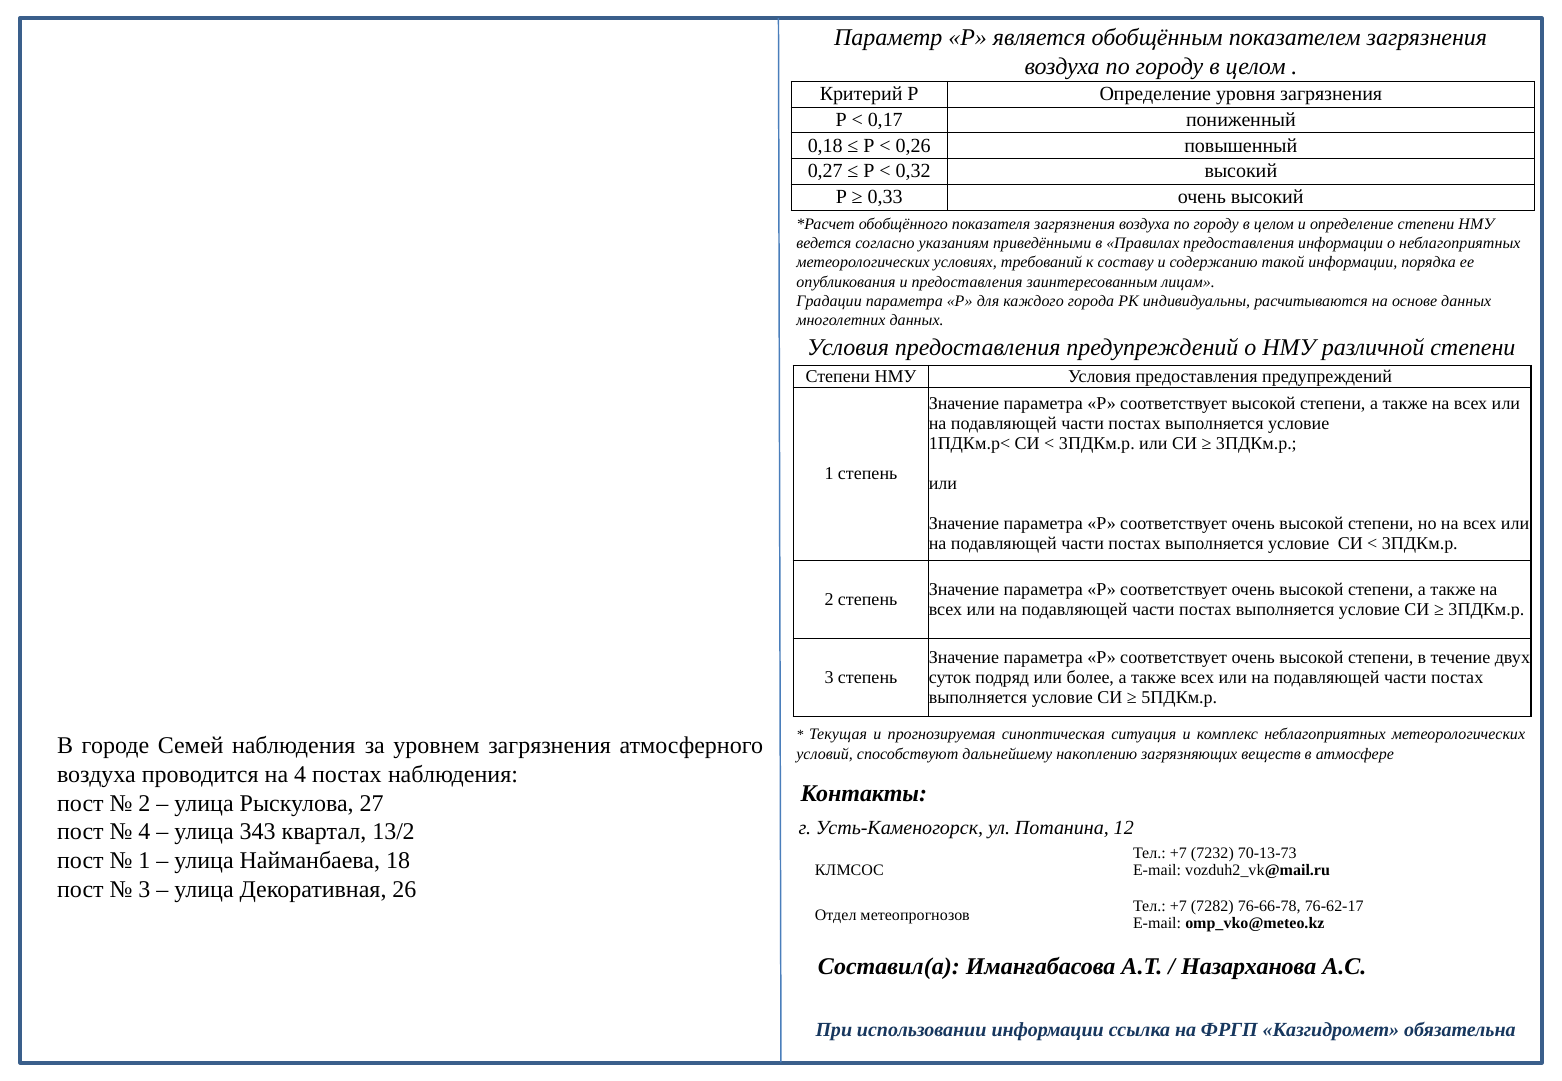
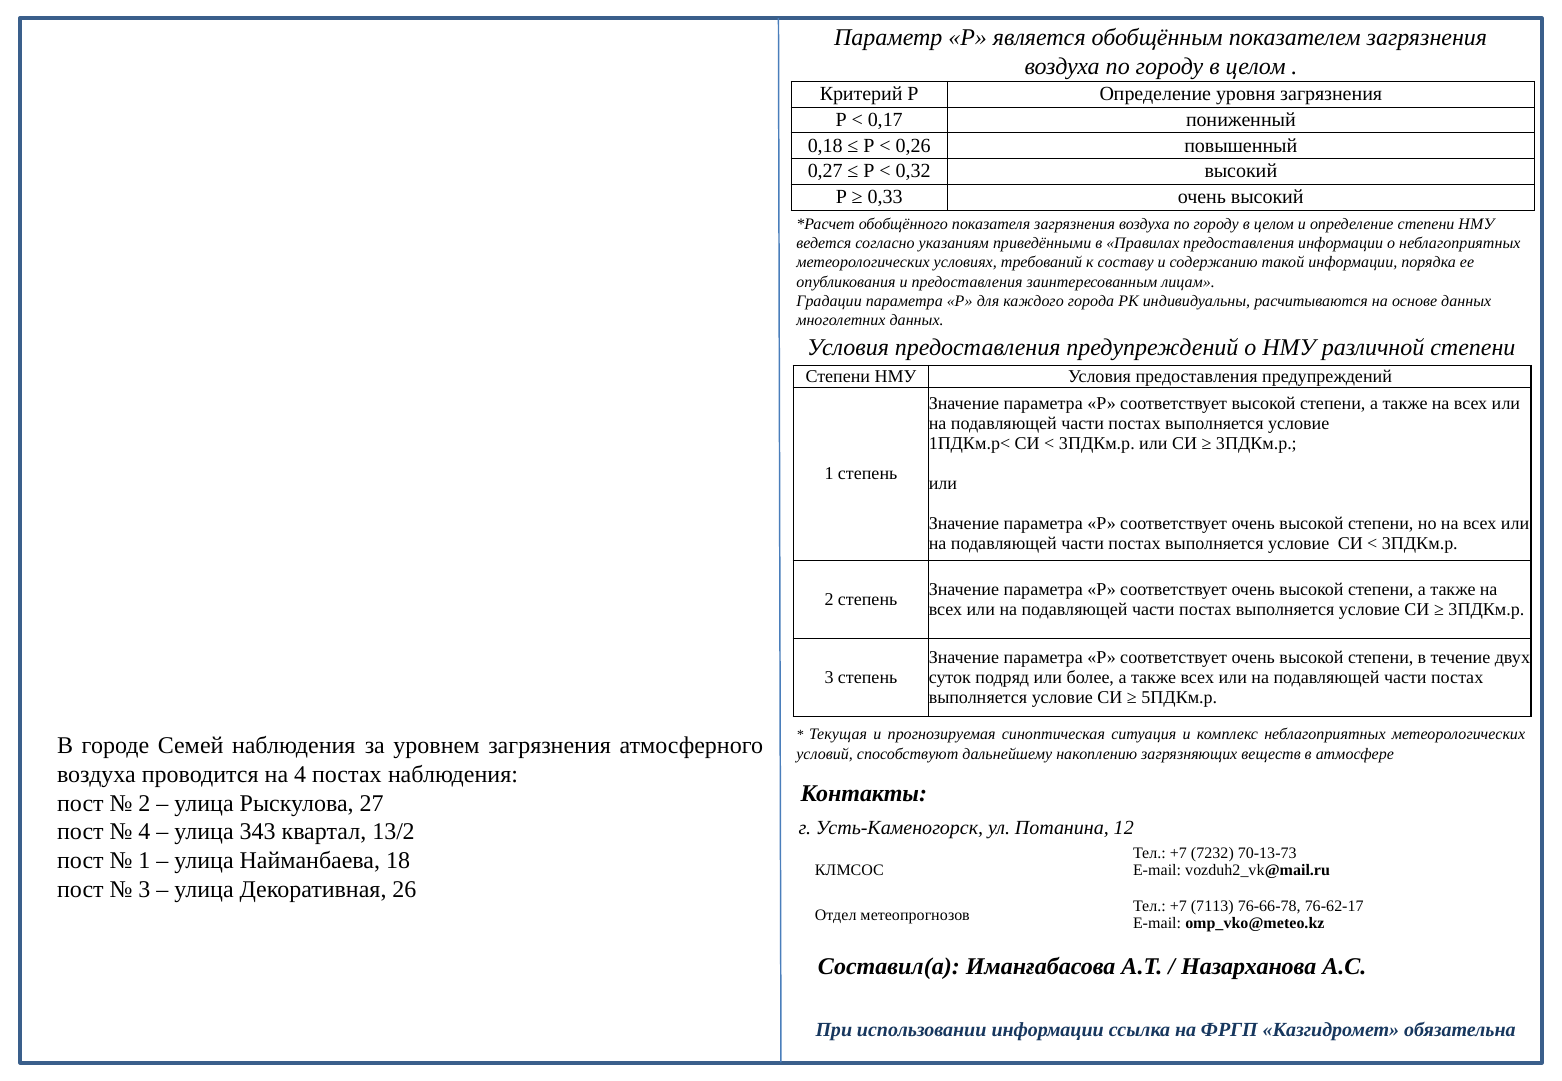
7282: 7282 -> 7113
